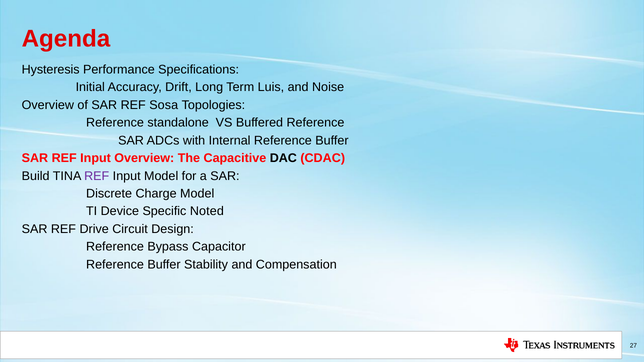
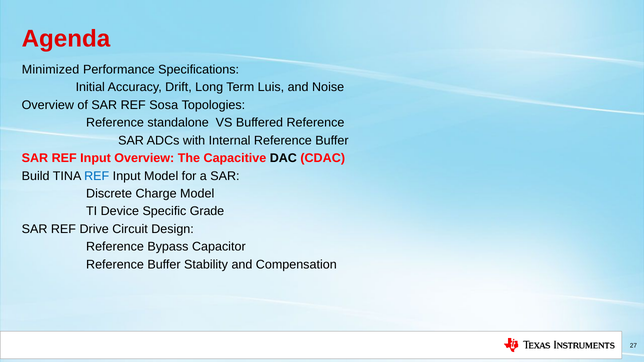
Hysteresis: Hysteresis -> Minimized
REF at (97, 176) colour: purple -> blue
Noted: Noted -> Grade
